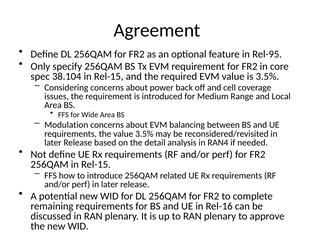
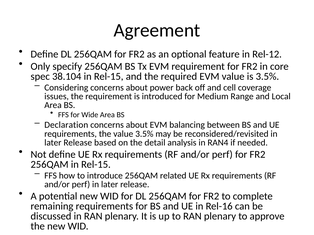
Rel-95: Rel-95 -> Rel-12
Modulation: Modulation -> Declaration
